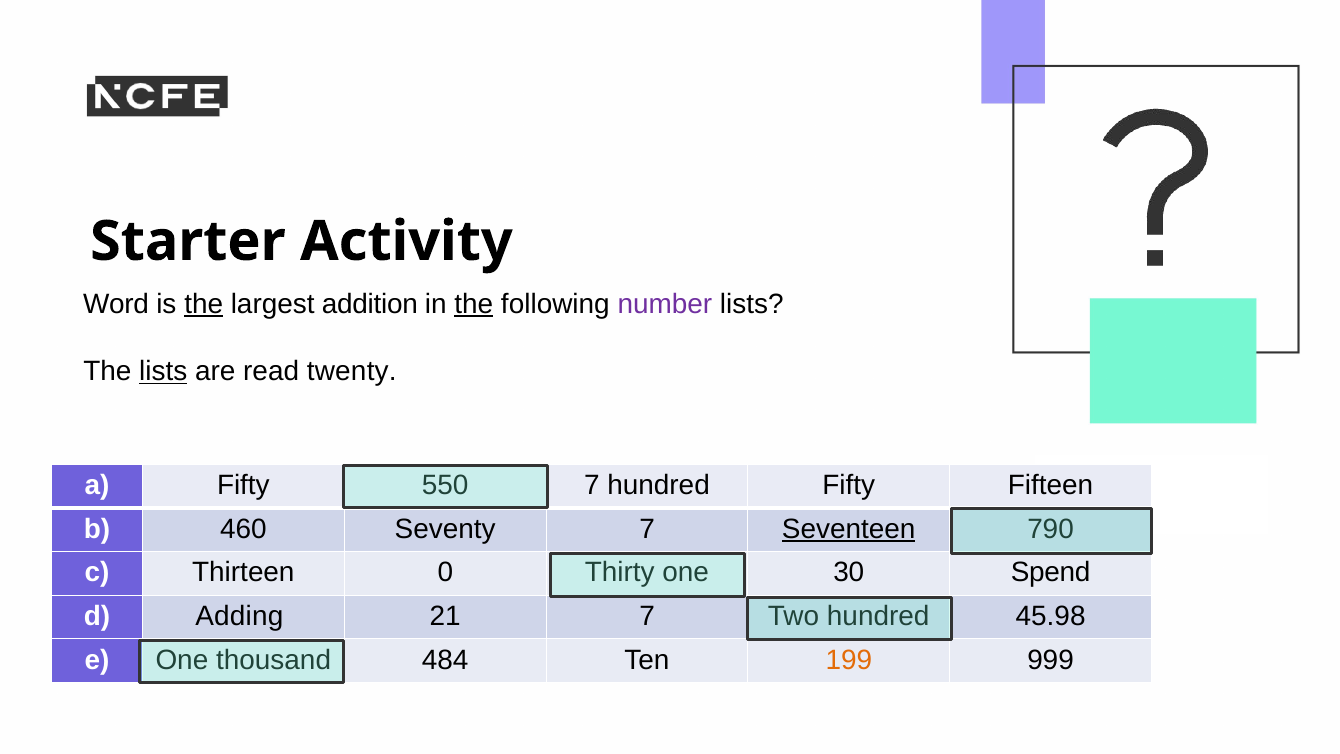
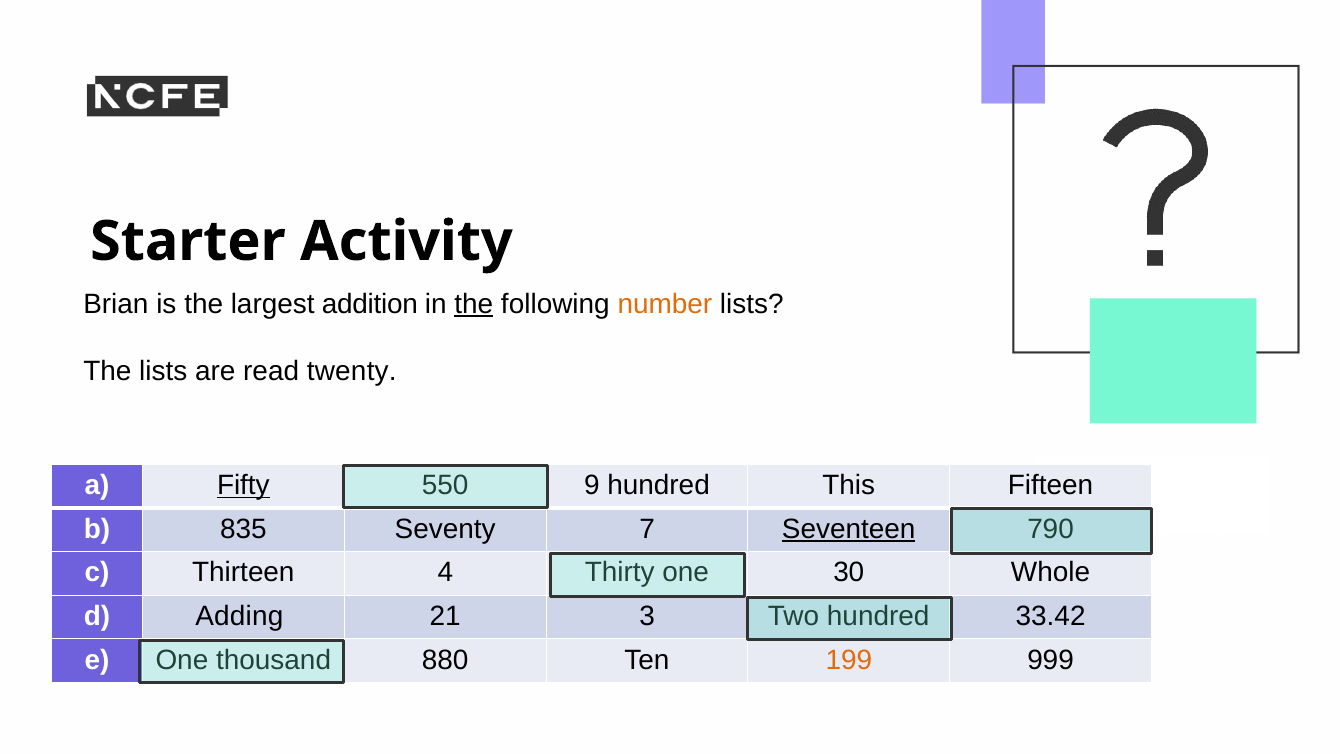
Word: Word -> Brian
the at (204, 304) underline: present -> none
number colour: purple -> orange
lists at (163, 371) underline: present -> none
Fifty at (243, 485) underline: none -> present
7 at (592, 485): 7 -> 9
hundred Fifty: Fifty -> This
460: 460 -> 835
0: 0 -> 4
Spend: Spend -> Whole
21 7: 7 -> 3
45.98: 45.98 -> 33.42
484: 484 -> 880
